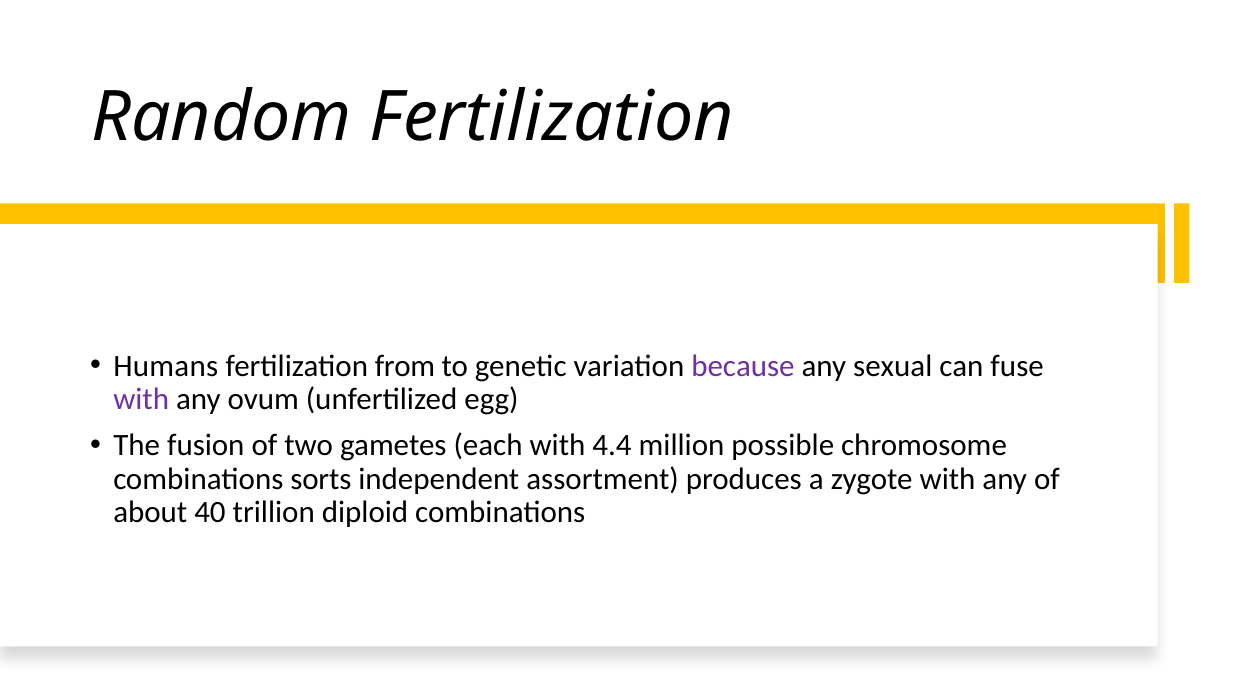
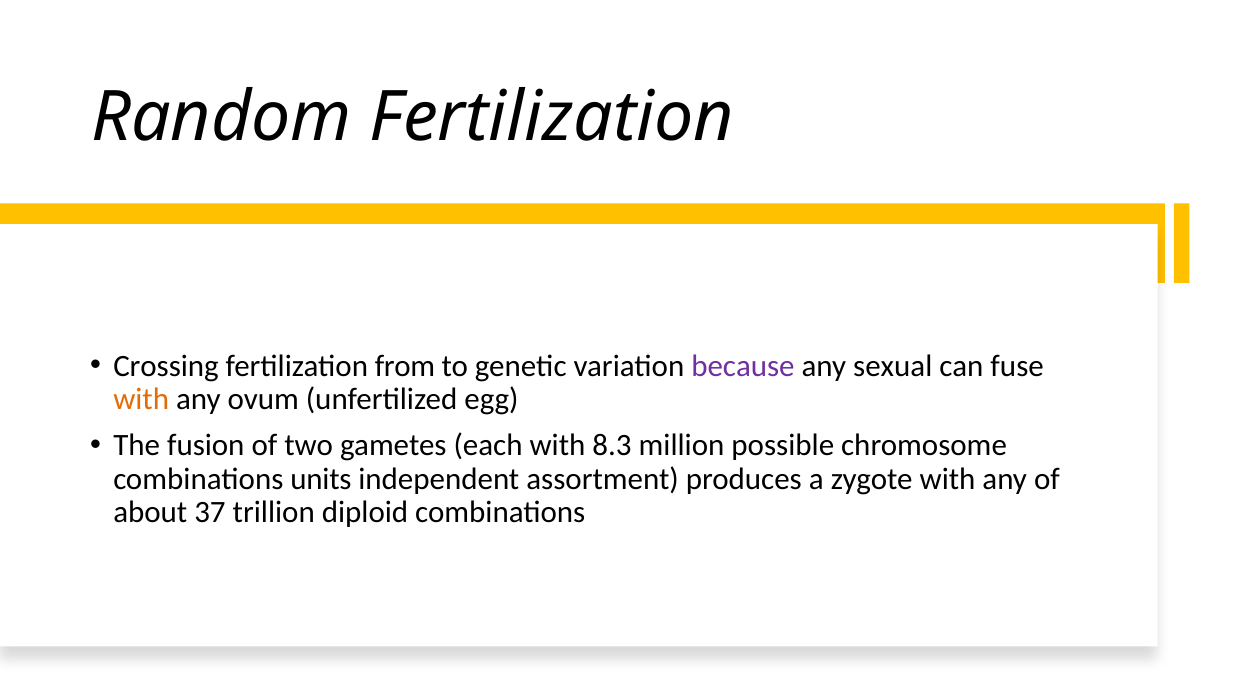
Humans: Humans -> Crossing
with at (141, 399) colour: purple -> orange
4.4: 4.4 -> 8.3
sorts: sorts -> units
40: 40 -> 37
